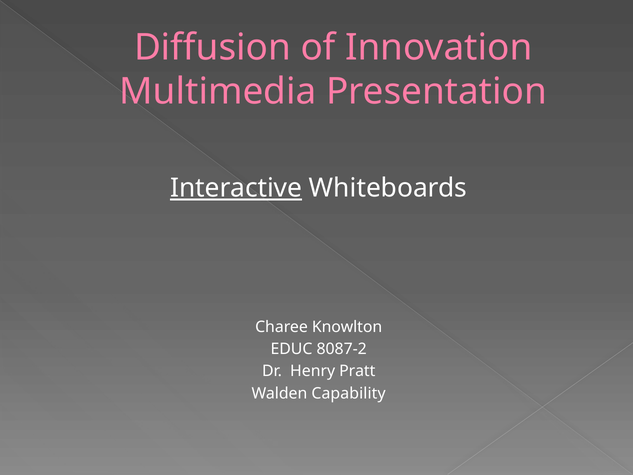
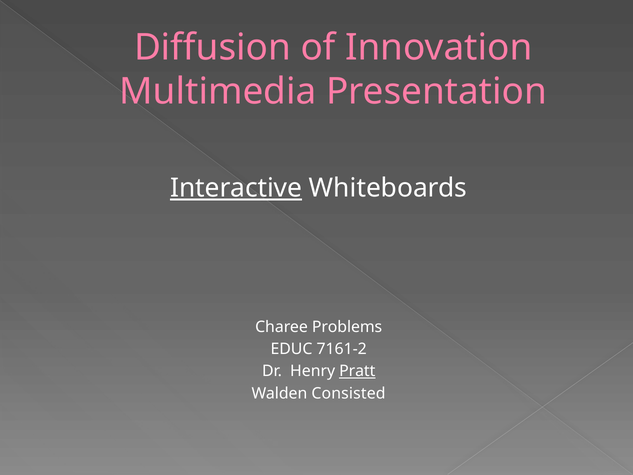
Knowlton: Knowlton -> Problems
8087-2: 8087-2 -> 7161-2
Pratt underline: none -> present
Capability: Capability -> Consisted
